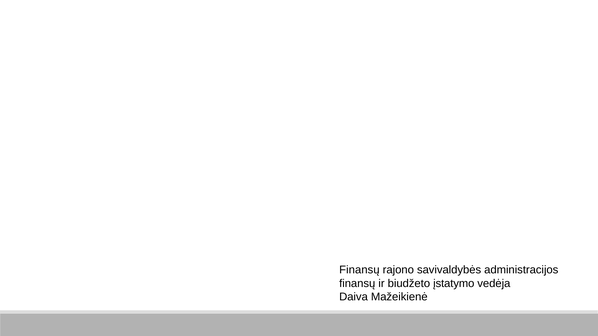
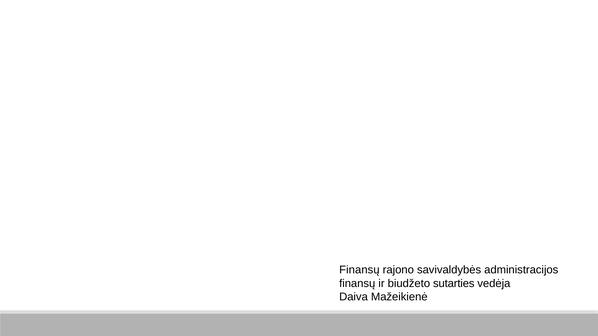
įstatymo: įstatymo -> sutarties
